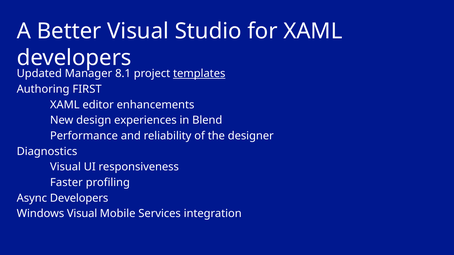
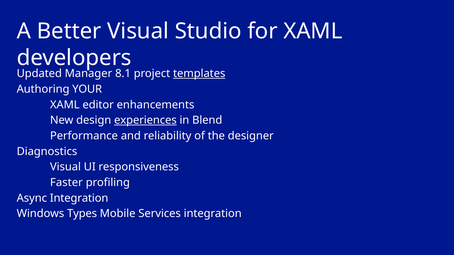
FIRST: FIRST -> YOUR
experiences underline: none -> present
Async Developers: Developers -> Integration
Windows Visual: Visual -> Types
